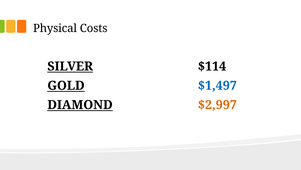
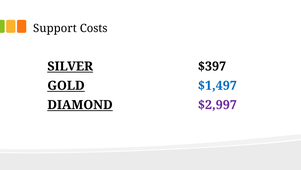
Physical: Physical -> Support
$114: $114 -> $397
$2,997 colour: orange -> purple
